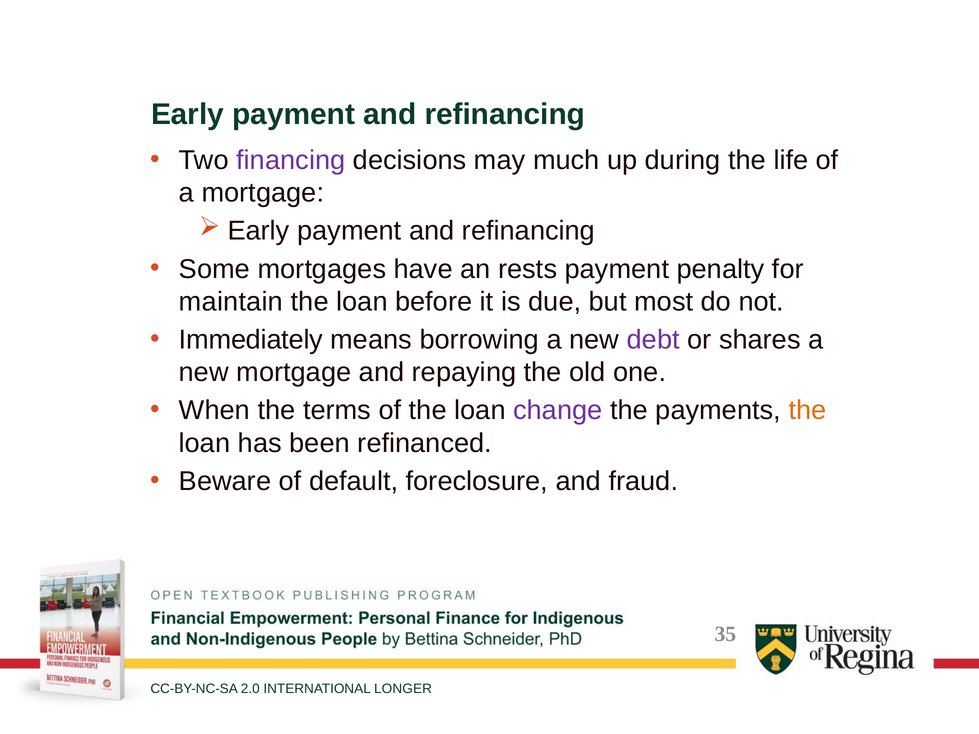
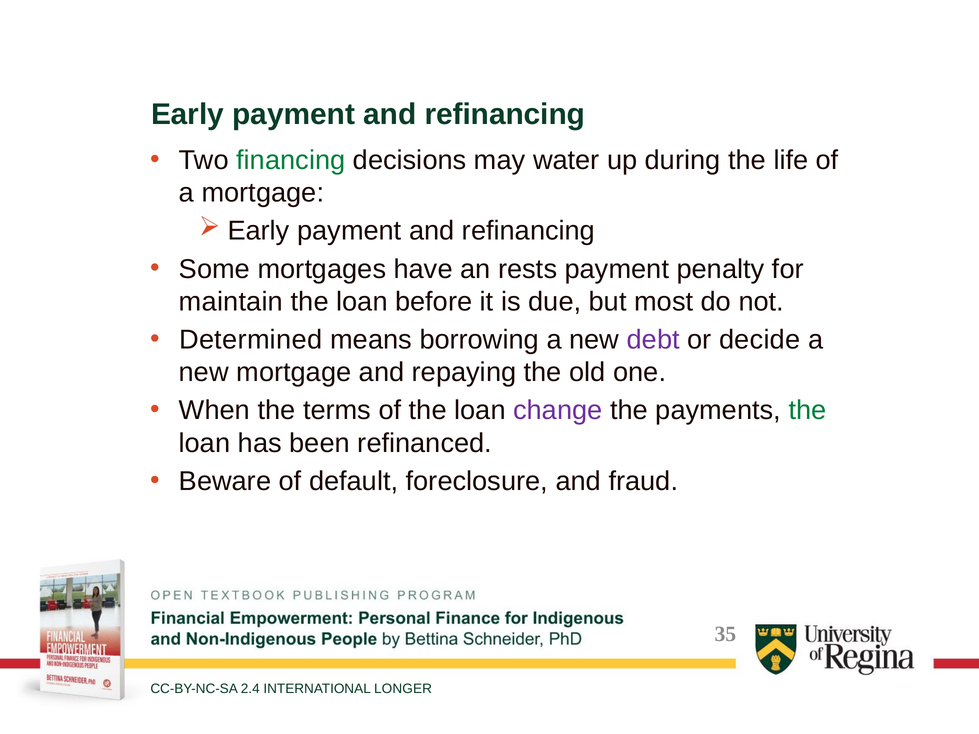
financing colour: purple -> green
much: much -> water
Immediately: Immediately -> Determined
shares: shares -> decide
the at (808, 411) colour: orange -> green
2.0: 2.0 -> 2.4
